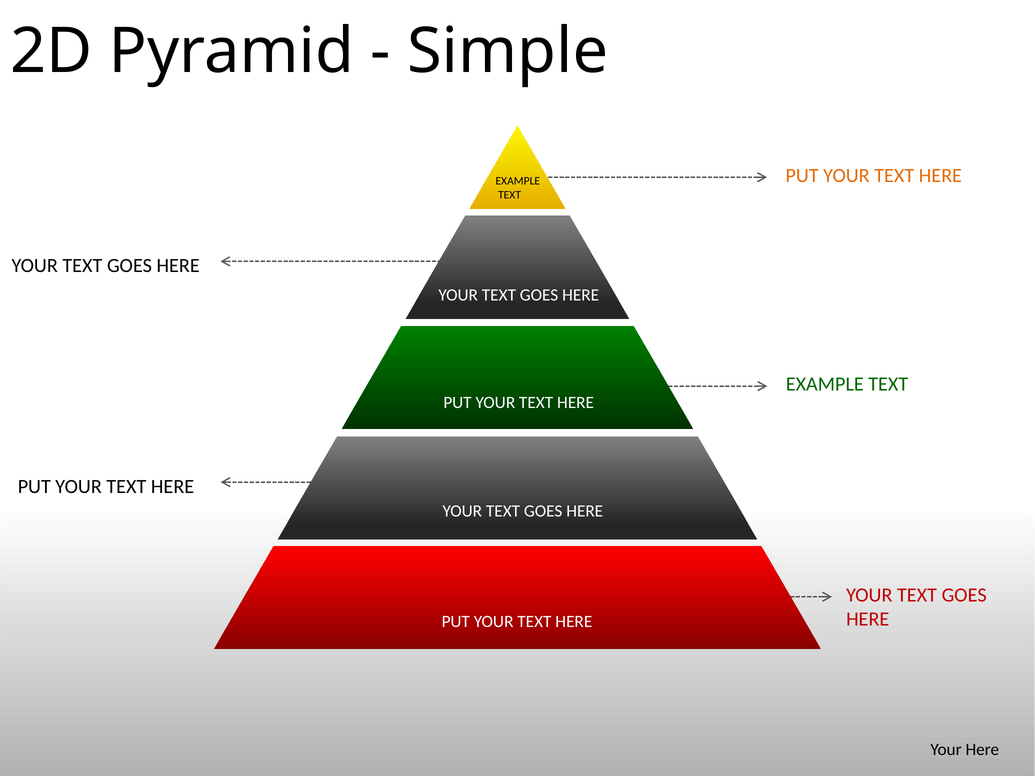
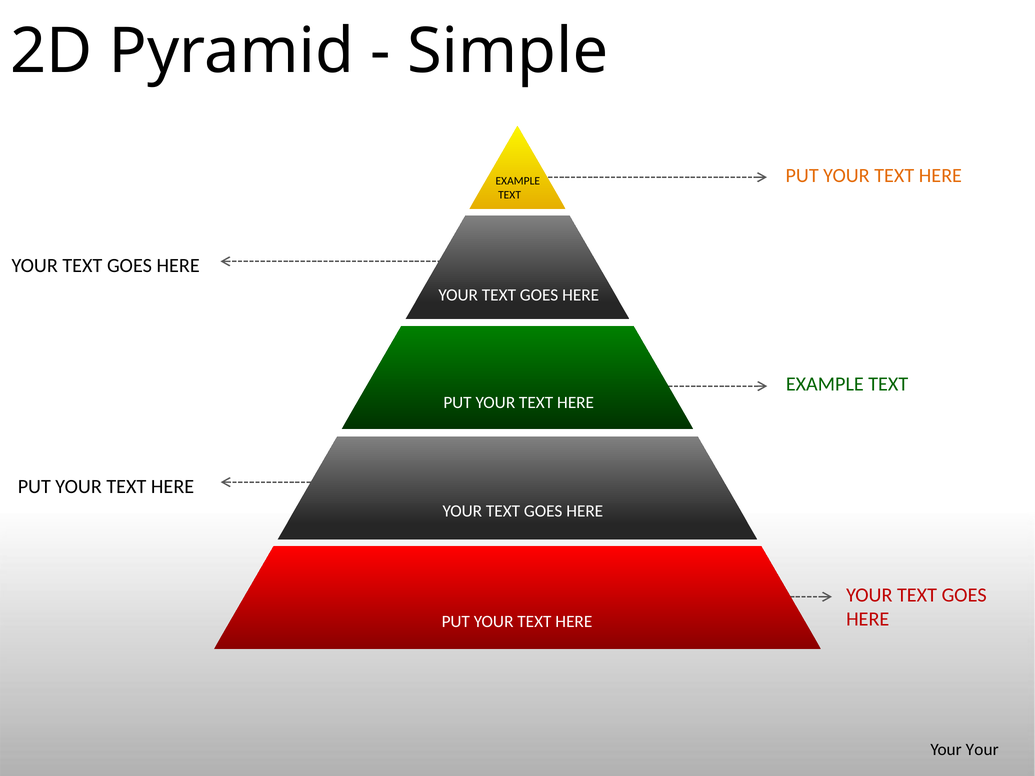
Your Here: Here -> Your
